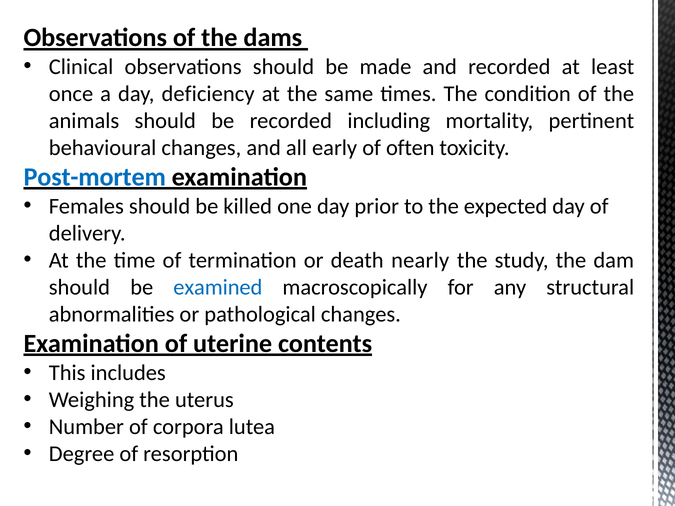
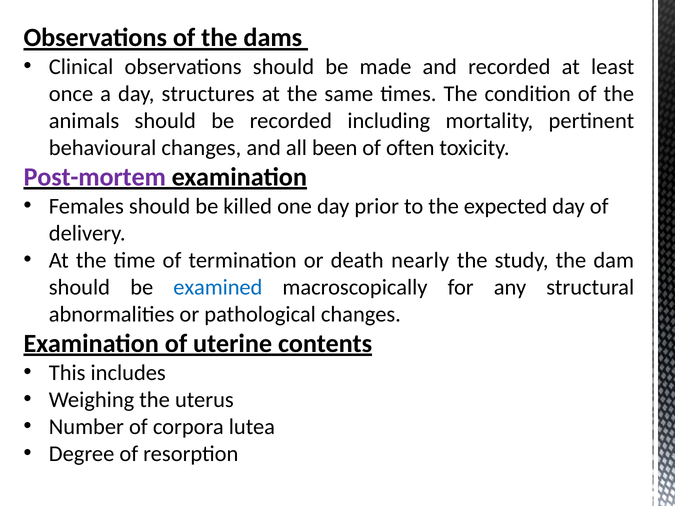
deficiency: deficiency -> structures
early: early -> been
Post-mortem colour: blue -> purple
